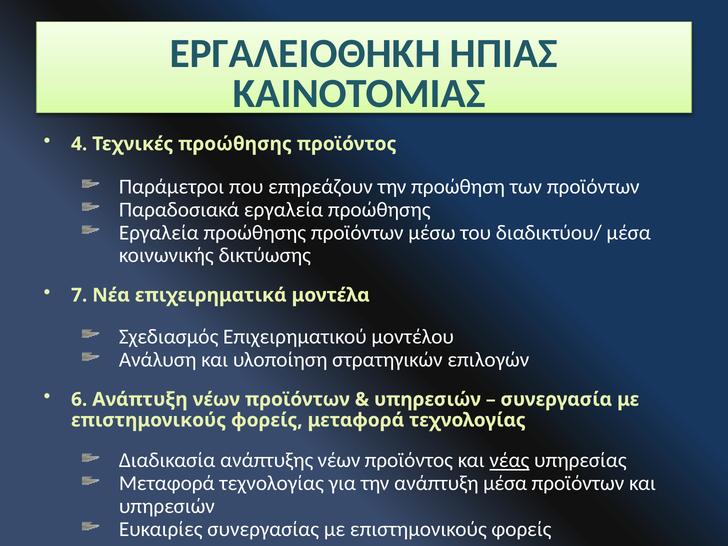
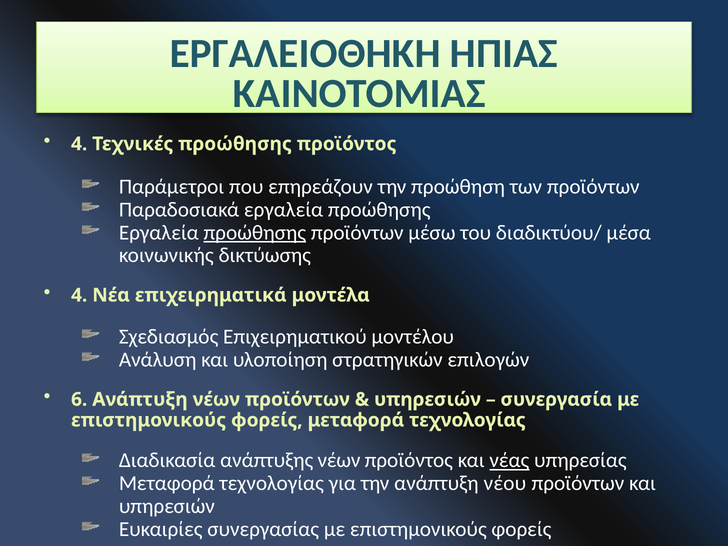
προώθησης at (255, 233) underline: none -> present
7 at (79, 295): 7 -> 4
ανάπτυξη μέσα: μέσα -> νέου
